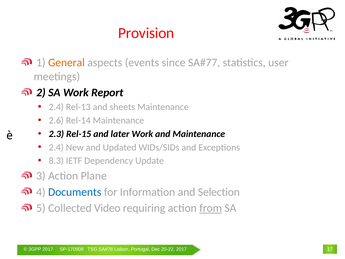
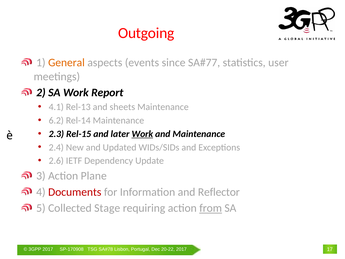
Provision: Provision -> Outgoing
2.4 at (56, 107): 2.4 -> 4.1
2.6: 2.6 -> 6.2
Work at (142, 134) underline: none -> present
8.3: 8.3 -> 2.6
Documents colour: blue -> red
Selection: Selection -> Reflector
Video: Video -> Stage
